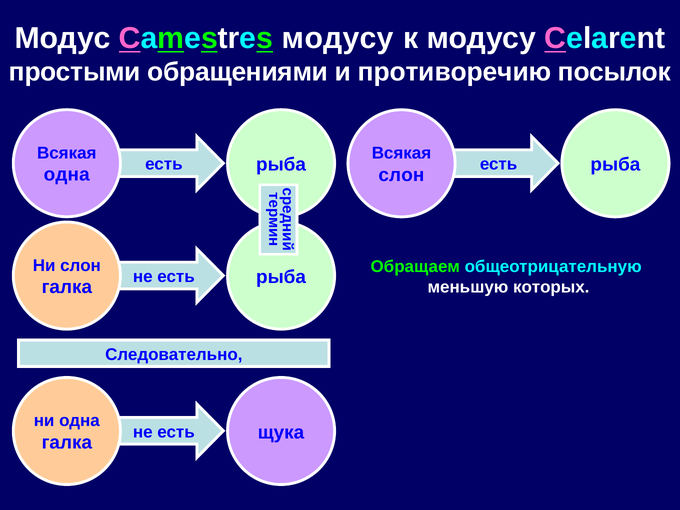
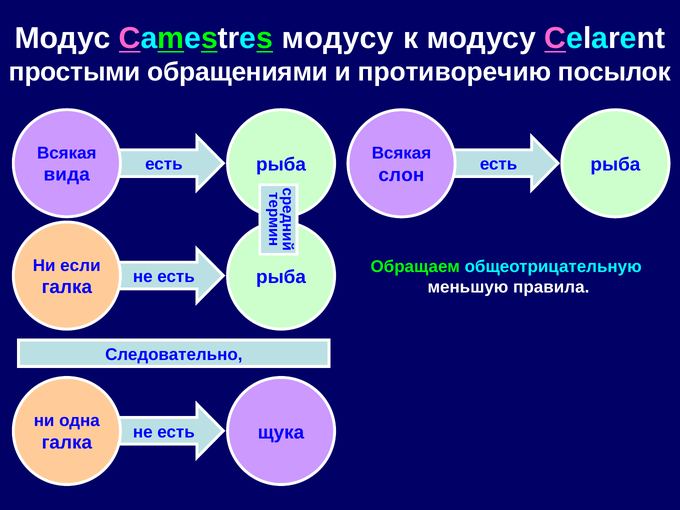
одна at (67, 175): одна -> вида
Ни слон: слон -> если
которых: которых -> правила
